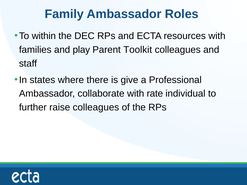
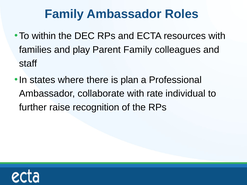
Parent Toolkit: Toolkit -> Family
give: give -> plan
raise colleagues: colleagues -> recognition
